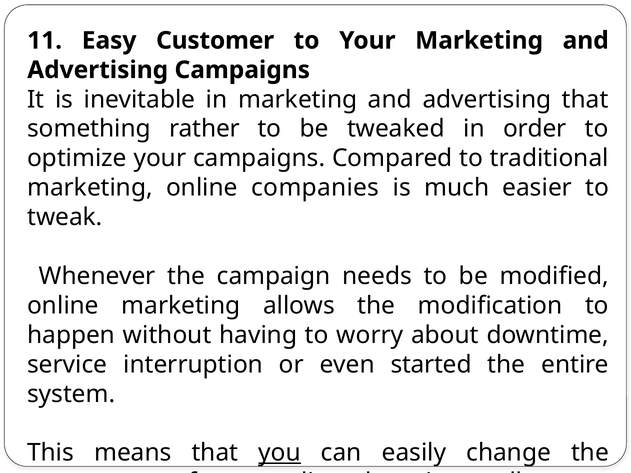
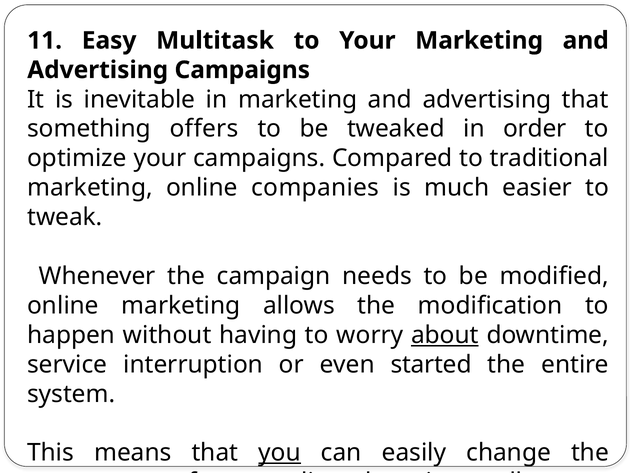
Customer: Customer -> Multitask
rather: rather -> offers
about underline: none -> present
